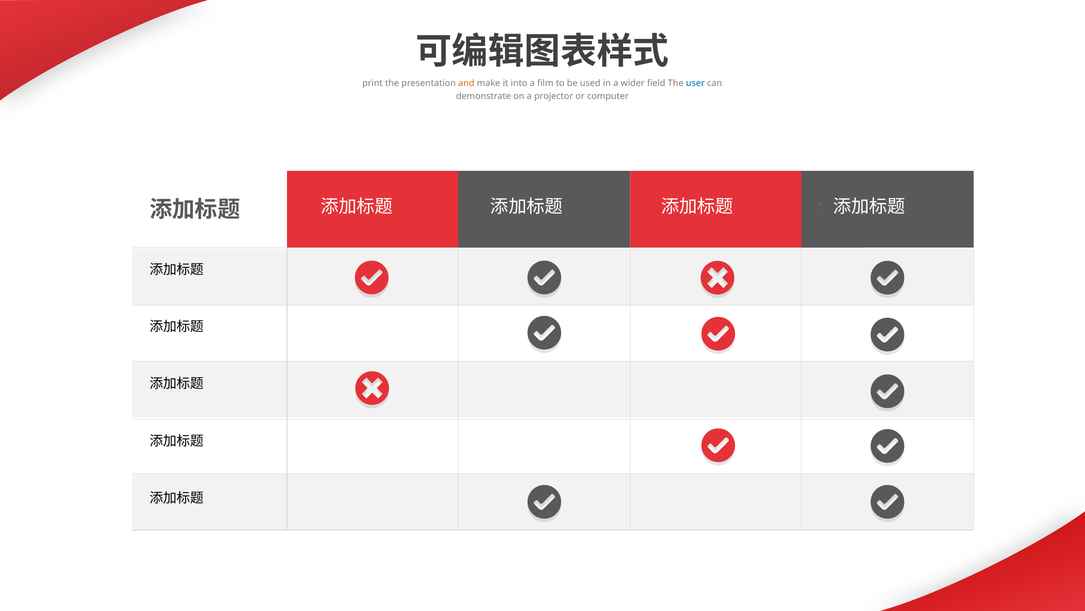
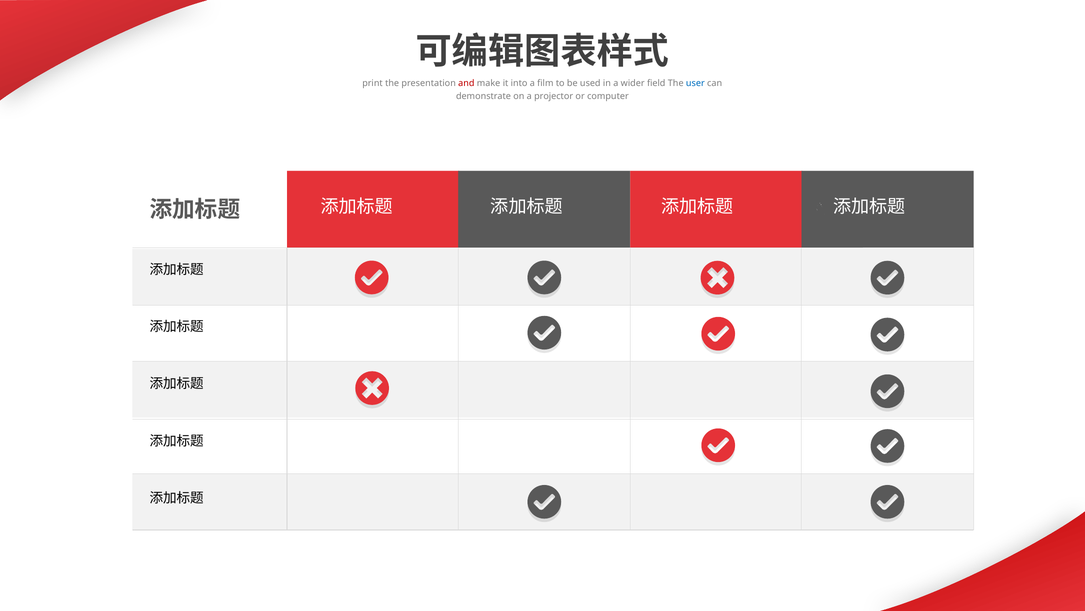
and colour: orange -> red
